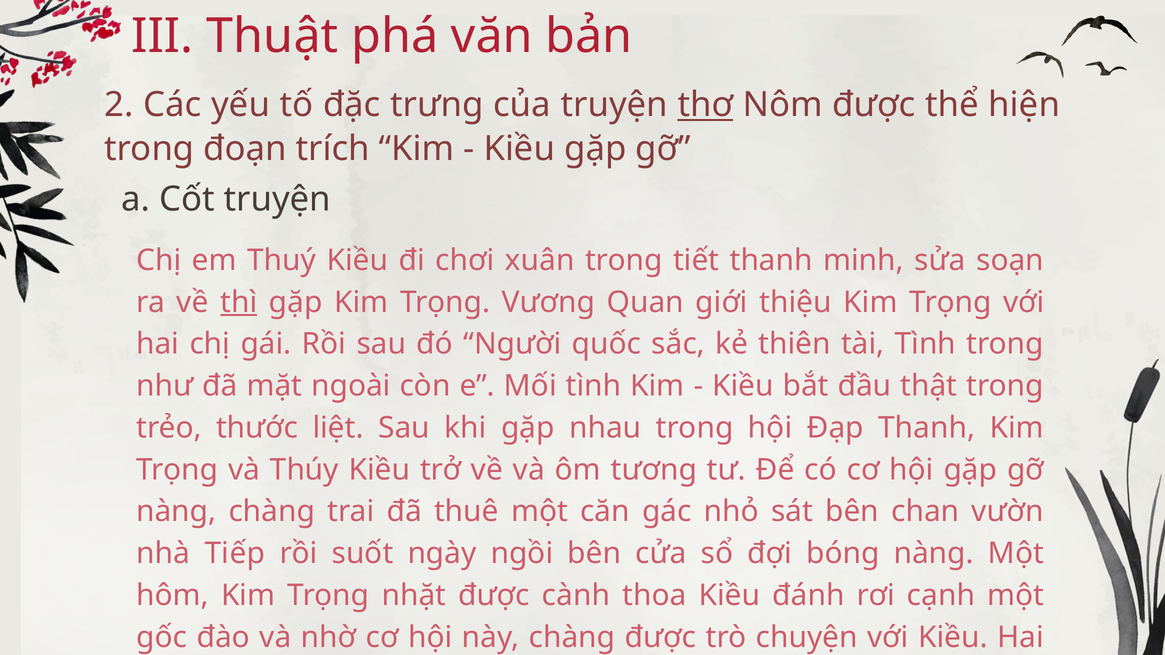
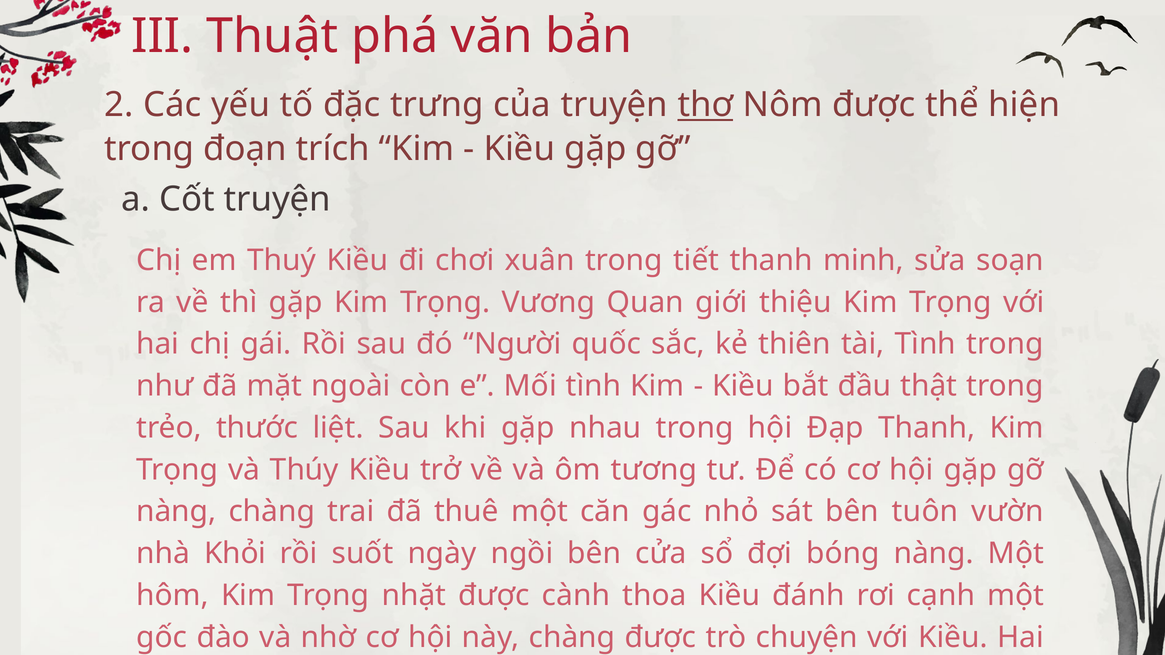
thì underline: present -> none
chan: chan -> tuôn
Tiếp: Tiếp -> Khỏi
